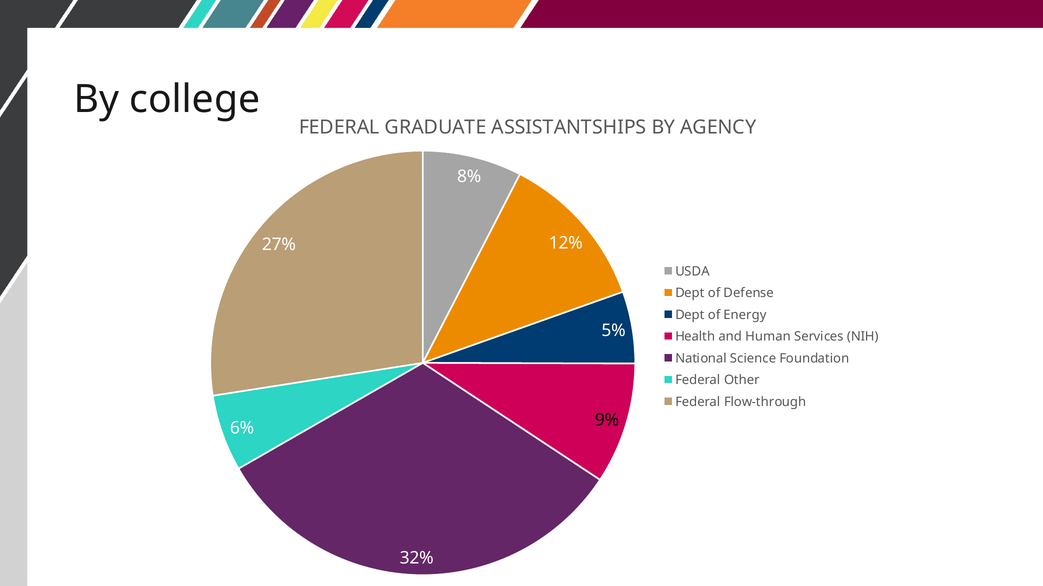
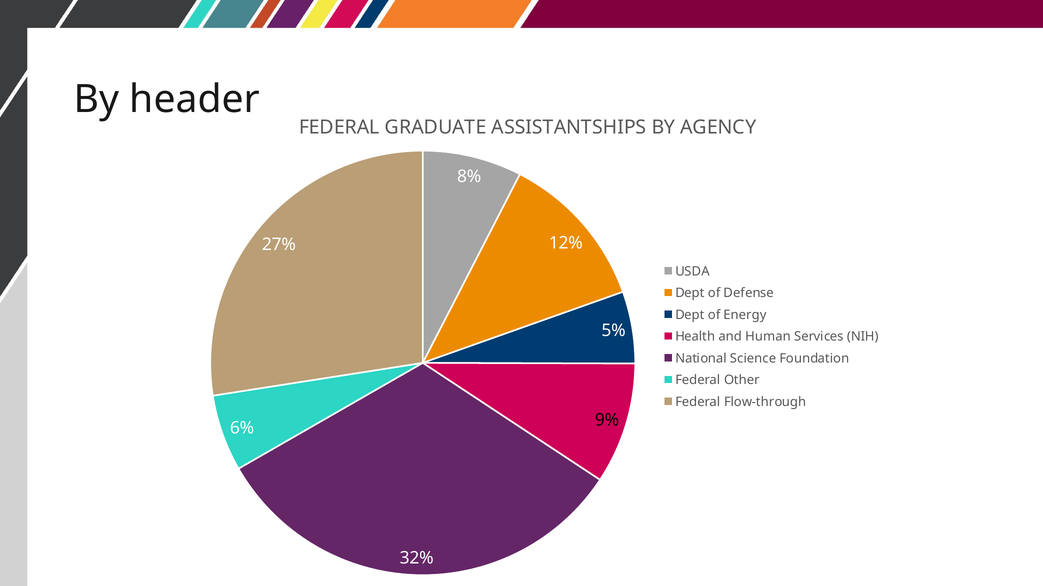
college: college -> header
